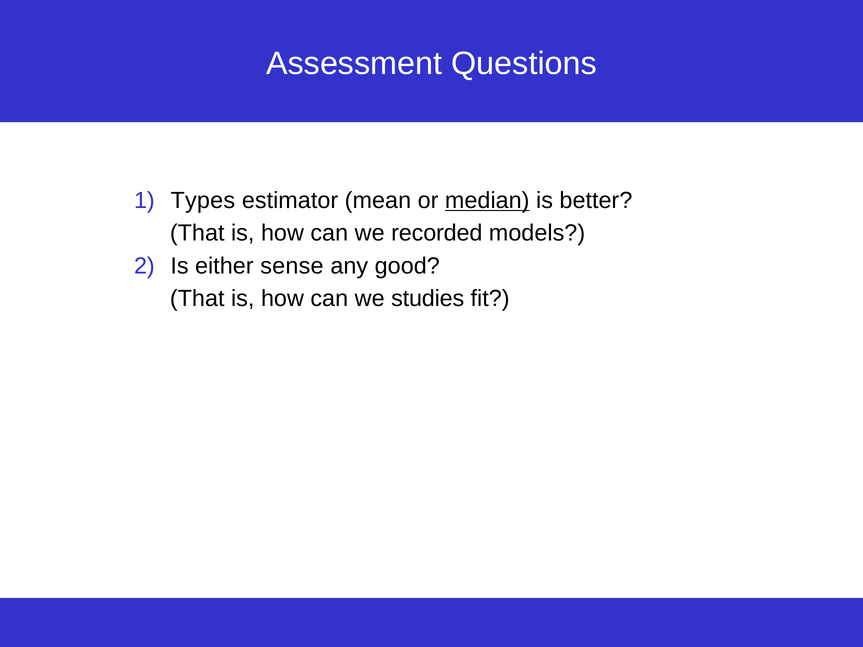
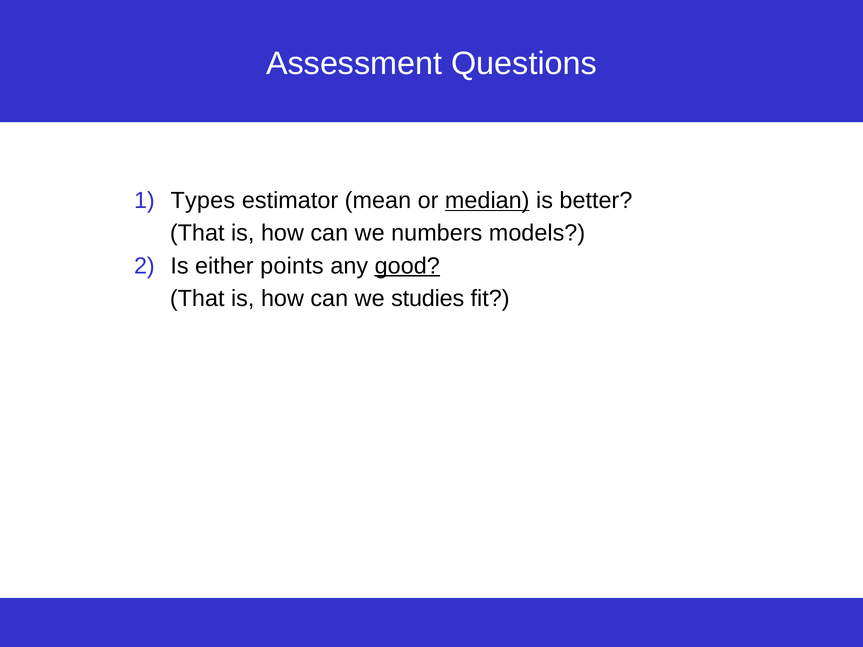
recorded: recorded -> numbers
sense: sense -> points
good underline: none -> present
